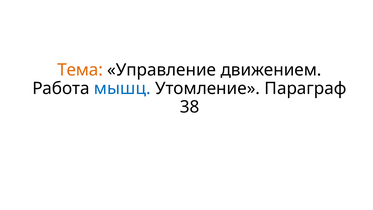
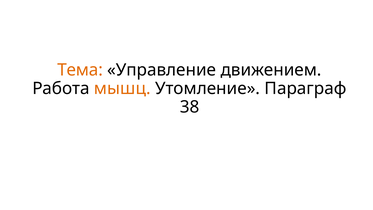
мышц colour: blue -> orange
